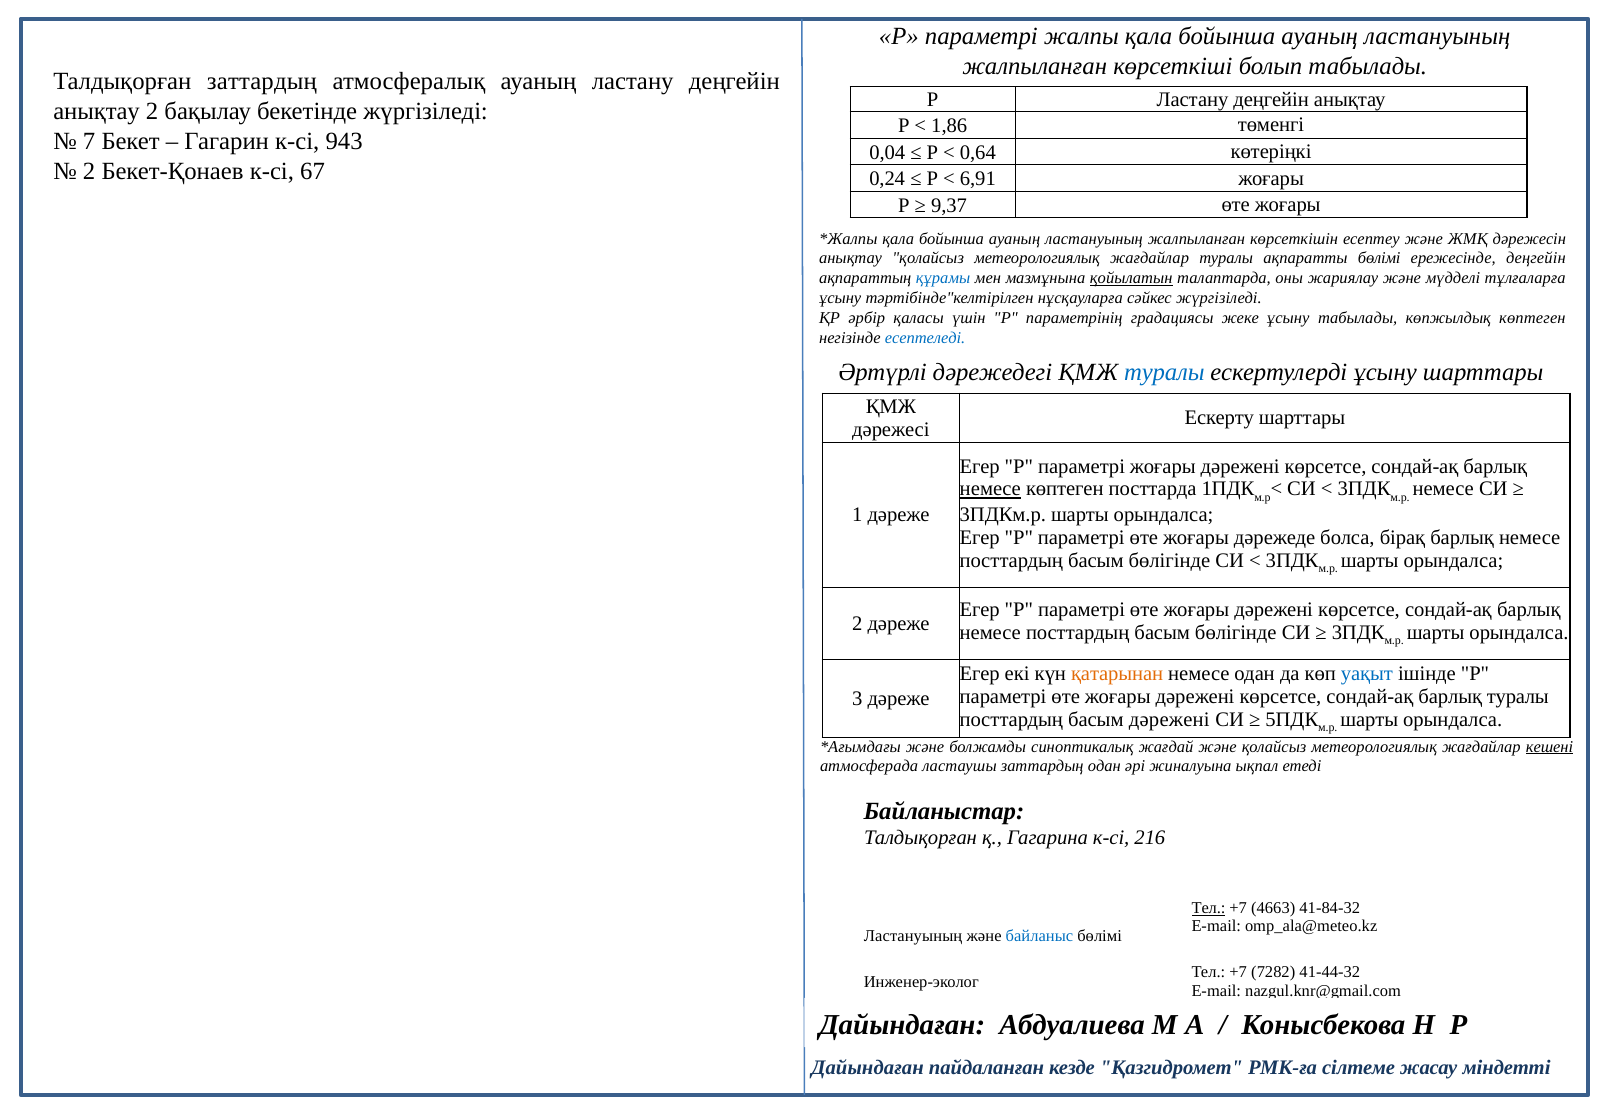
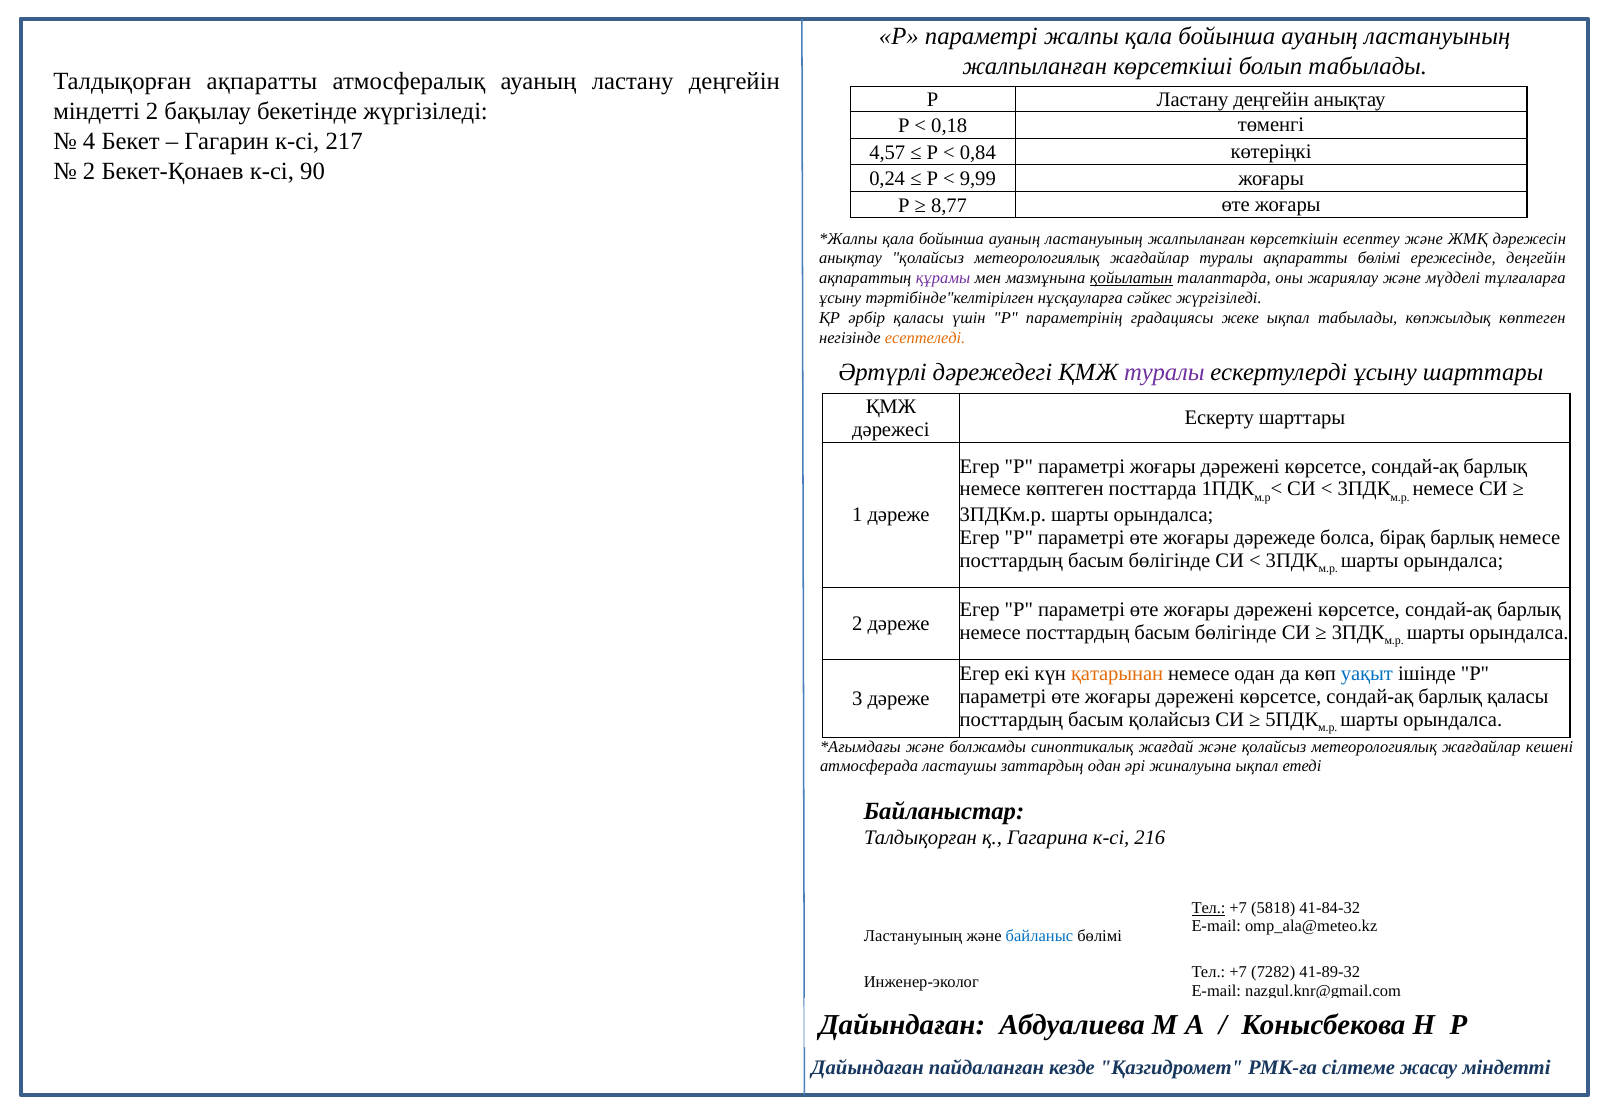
Талдықорған заттардың: заттардың -> ақпаратты
анықтау at (97, 112): анықтау -> міндетті
1,86: 1,86 -> 0,18
7: 7 -> 4
943: 943 -> 217
0,04: 0,04 -> 4,57
0,64: 0,64 -> 0,84
67: 67 -> 90
6,91: 6,91 -> 9,99
9,37: 9,37 -> 8,77
құрамы colour: blue -> purple
жеке ұсыну: ұсыну -> ықпал
есептеледі colour: blue -> orange
туралы at (1164, 372) colour: blue -> purple
немесе at (990, 489) underline: present -> none
барлық туралы: туралы -> қаласы
басым дәрежені: дәрежені -> қолайсыз
кешені underline: present -> none
4663: 4663 -> 5818
41-44-32: 41-44-32 -> 41-89-32
